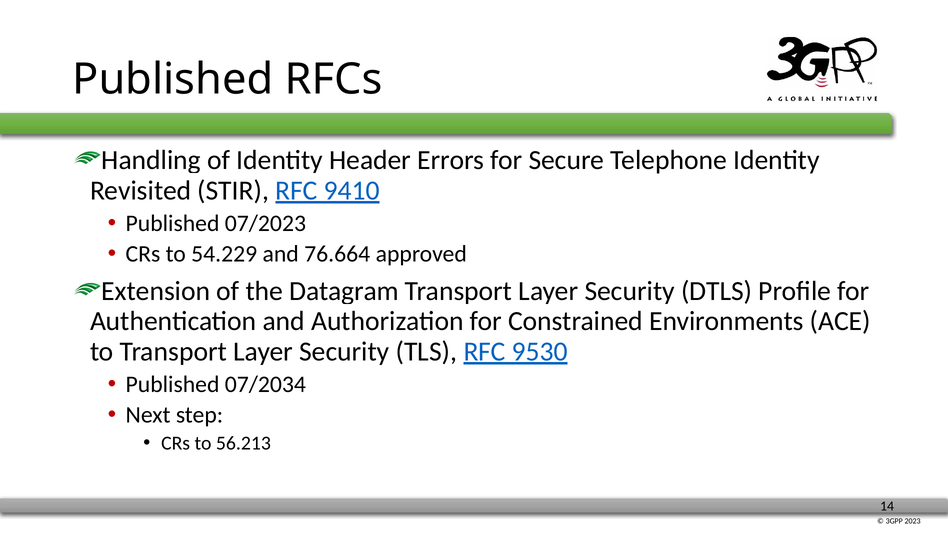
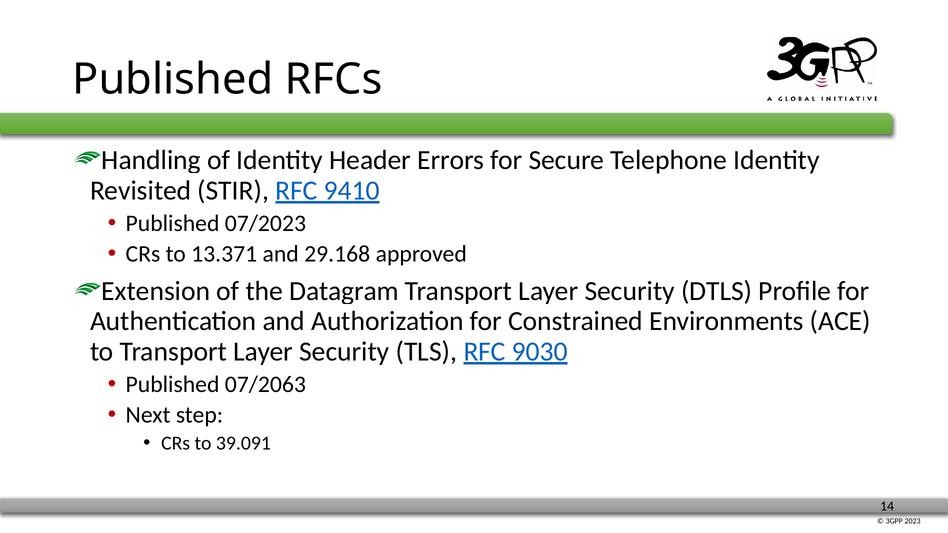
54.229: 54.229 -> 13.371
76.664: 76.664 -> 29.168
9530: 9530 -> 9030
07/2034: 07/2034 -> 07/2063
56.213: 56.213 -> 39.091
